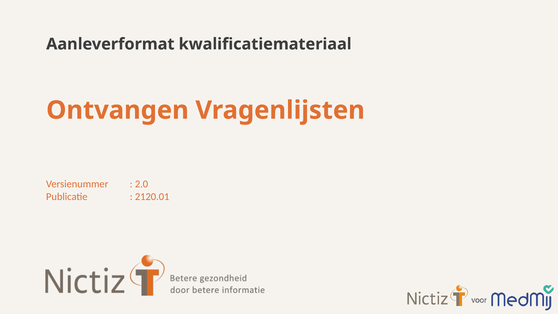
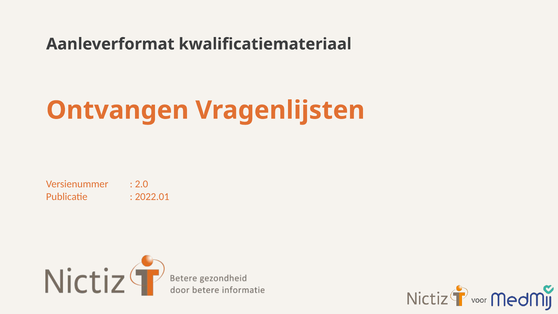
2120.01: 2120.01 -> 2022.01
